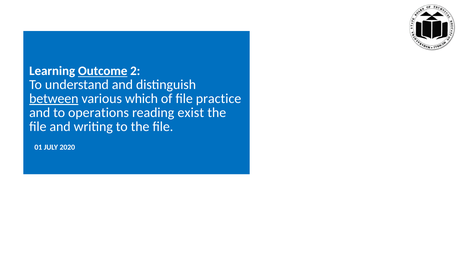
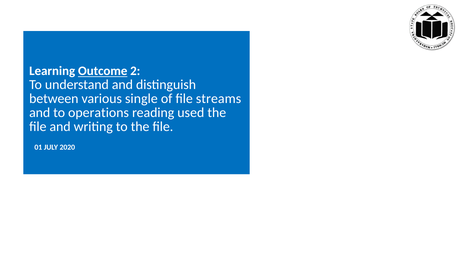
between underline: present -> none
which: which -> single
practice: practice -> streams
exist: exist -> used
